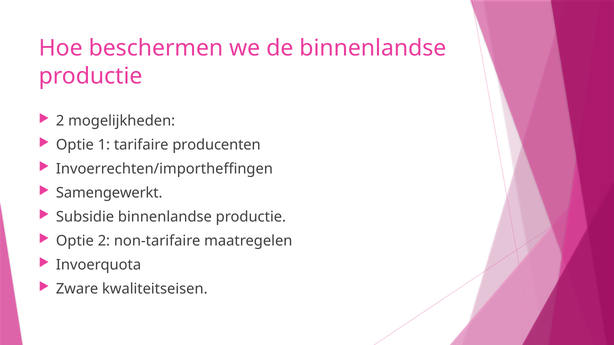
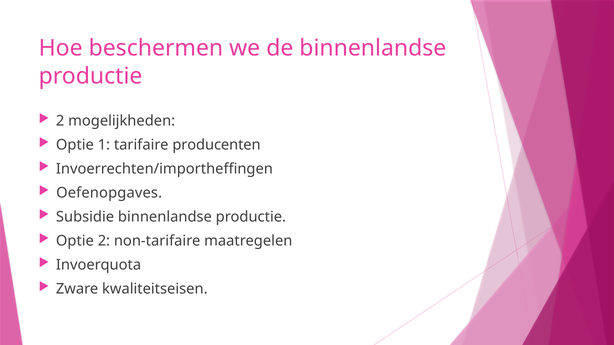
Samengewerkt: Samengewerkt -> Oefenopgaves
